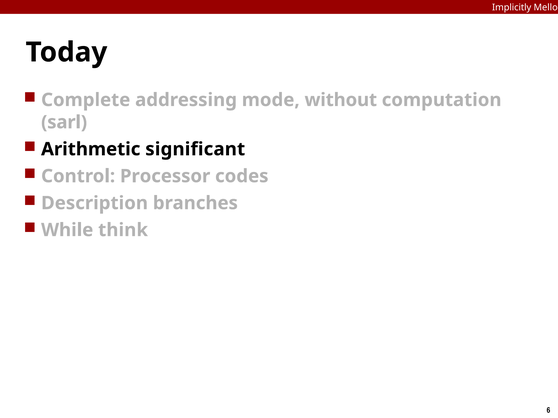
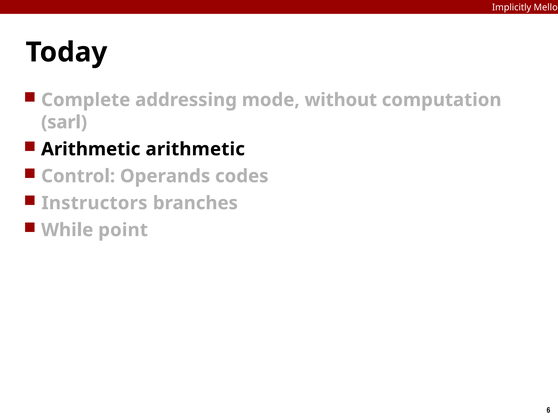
Arithmetic significant: significant -> arithmetic
Processor: Processor -> Operands
Description: Description -> Instructors
think: think -> point
